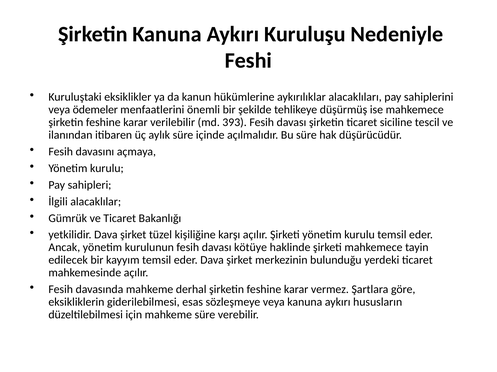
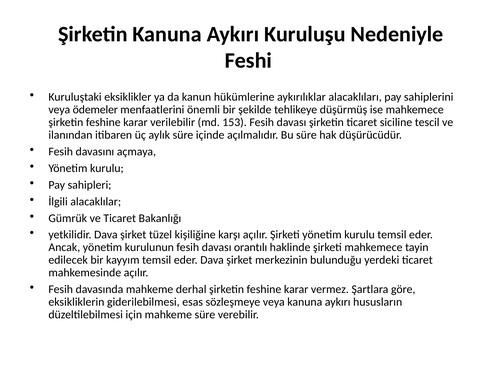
393: 393 -> 153
kötüye: kötüye -> orantılı
